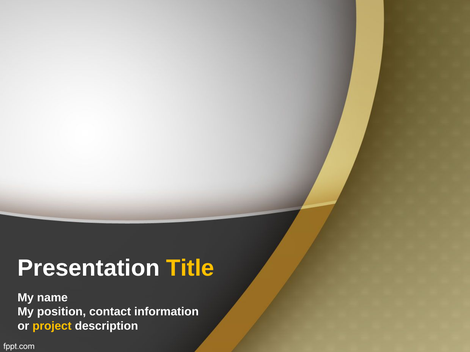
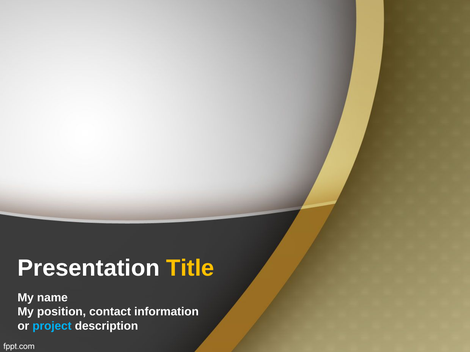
project colour: yellow -> light blue
